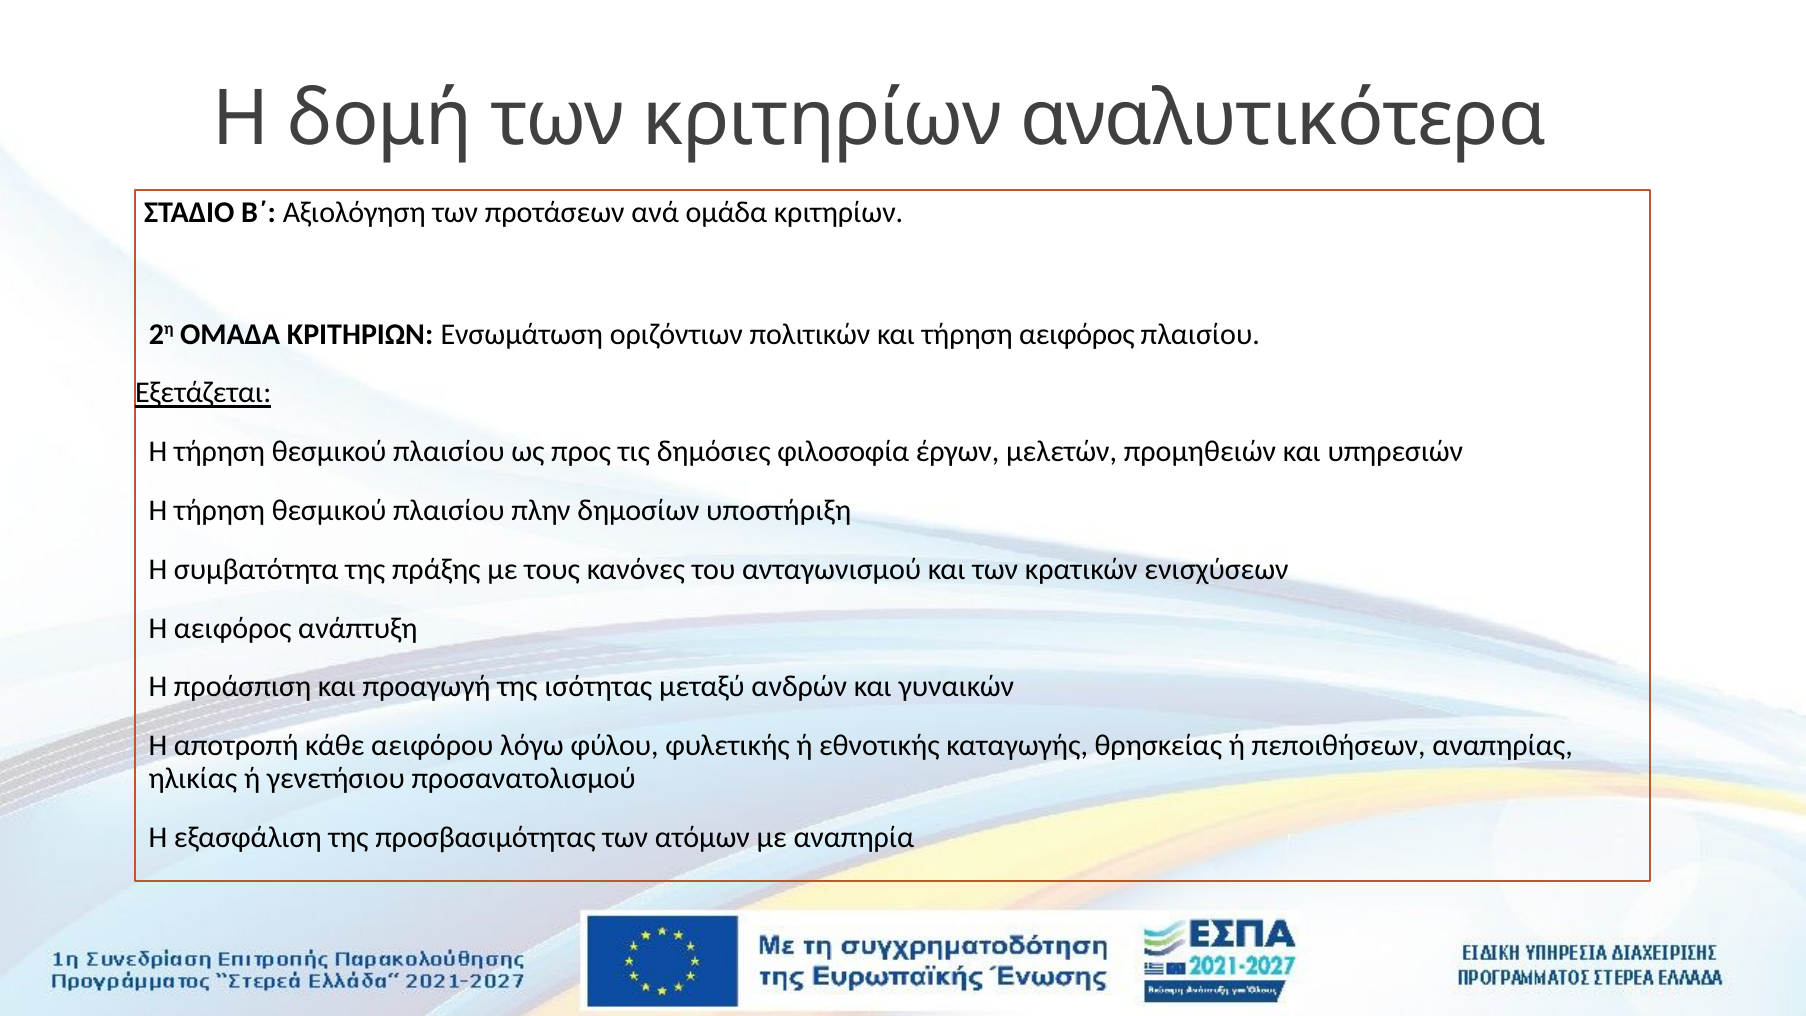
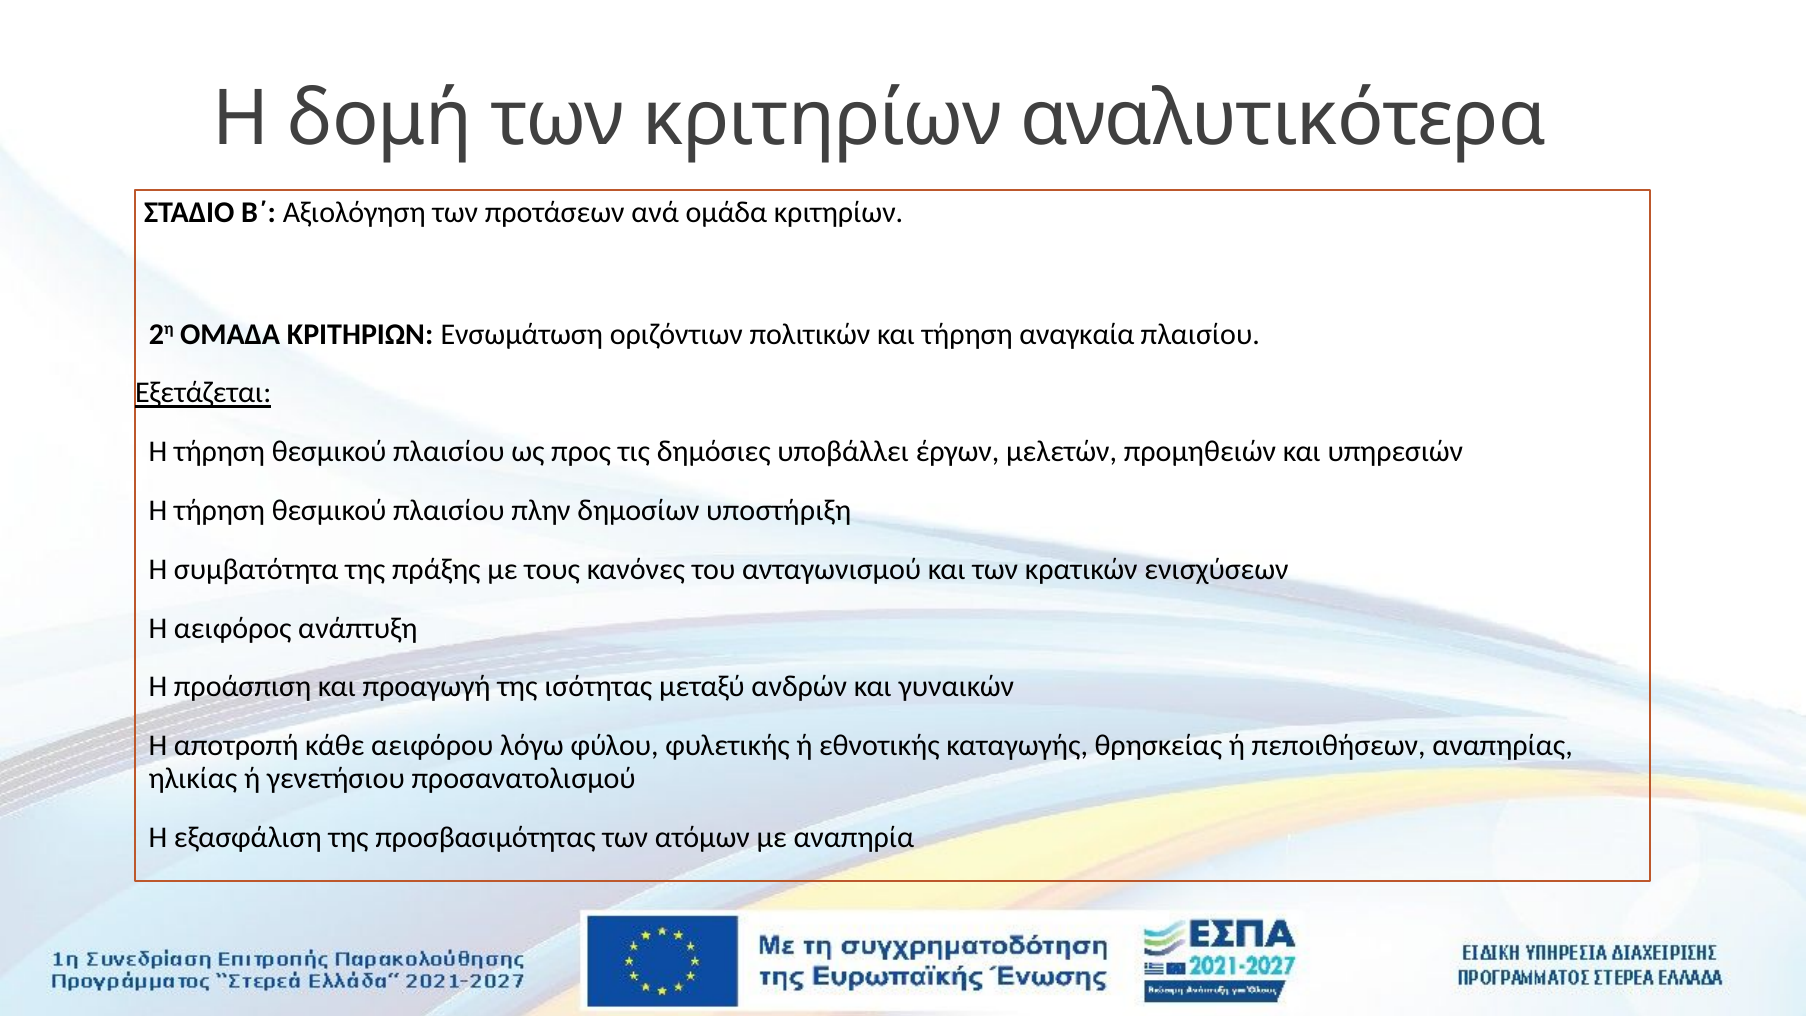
τήρηση αειφόρος: αειφόρος -> αναγκαία
φιλοσοφία: φιλοσοφία -> υποβάλλει
